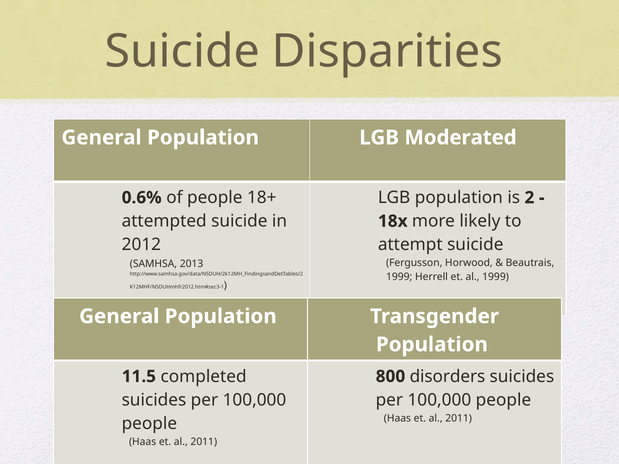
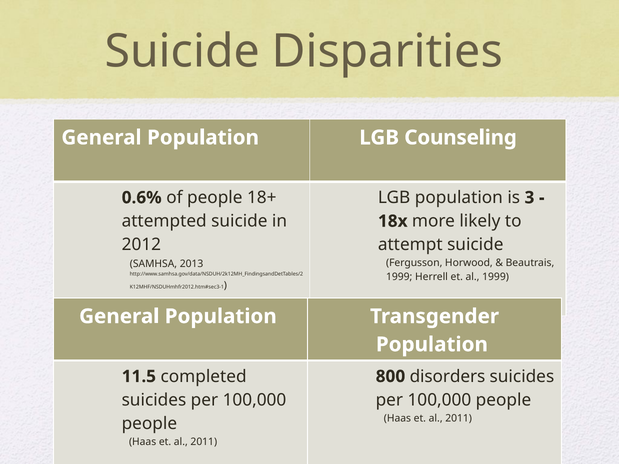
Moderated: Moderated -> Counseling
2: 2 -> 3
